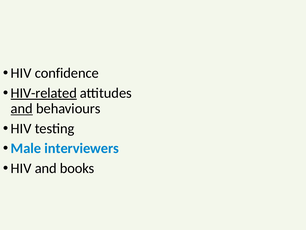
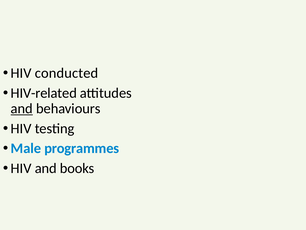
confidence: confidence -> conducted
HIV-related underline: present -> none
interviewers: interviewers -> programmes
